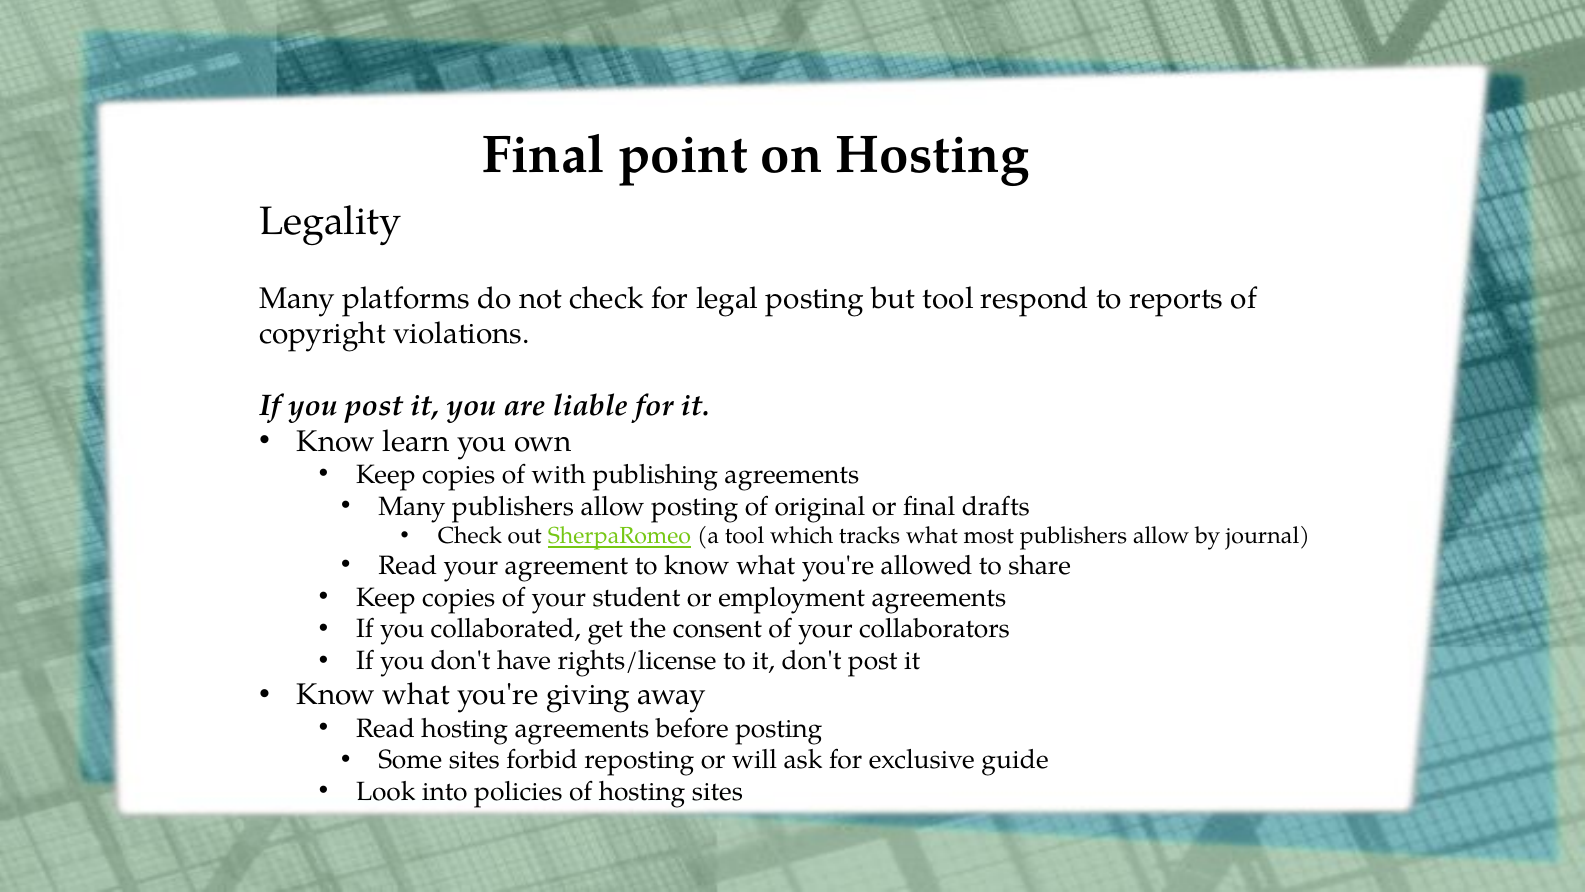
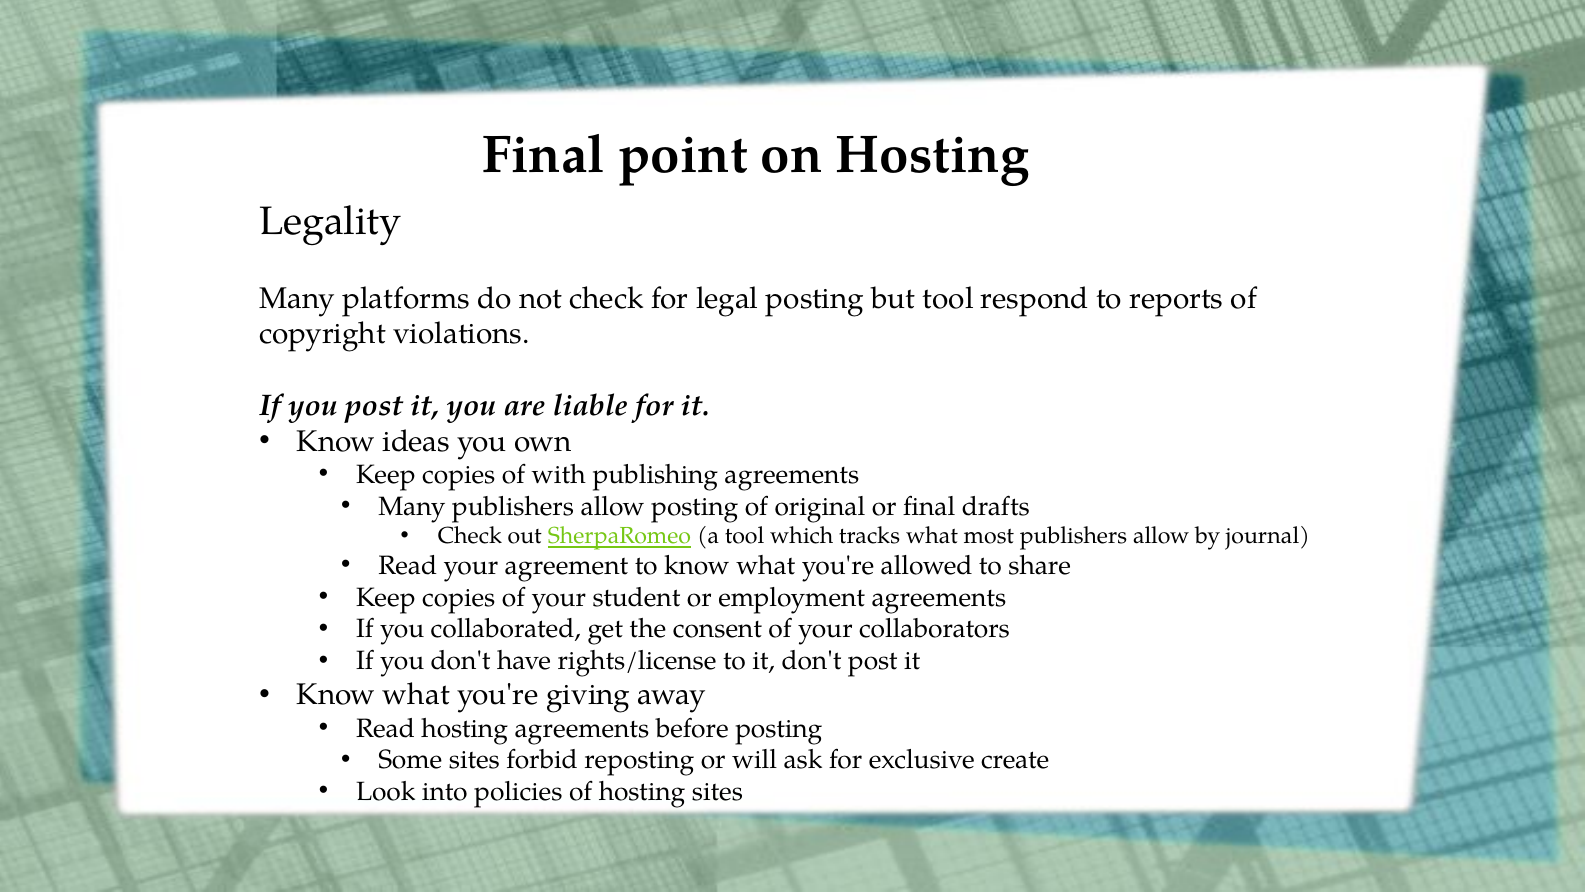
learn: learn -> ideas
guide: guide -> create
